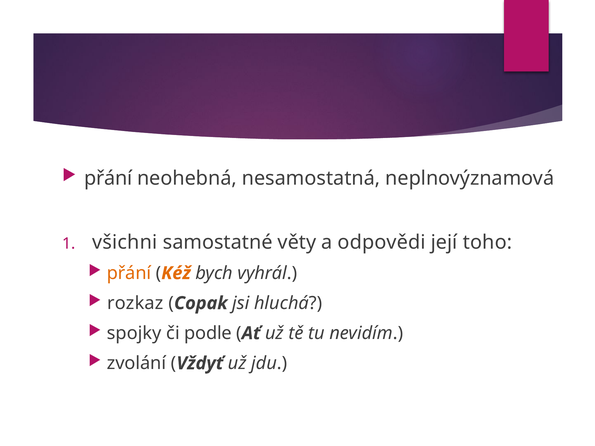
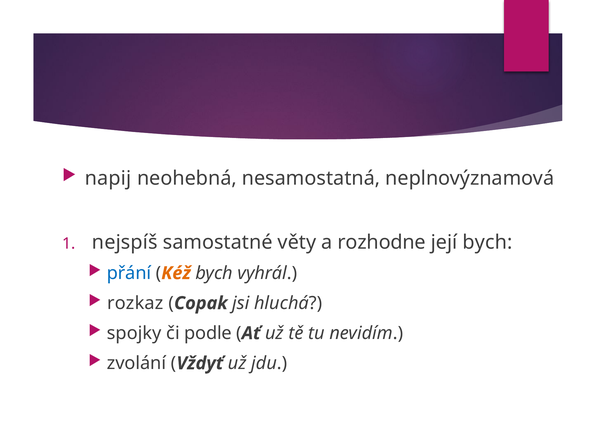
přání at (108, 178): přání -> napij
všichni: všichni -> nejspíš
odpovědi: odpovědi -> rozhodne
její toho: toho -> bych
přání at (129, 273) colour: orange -> blue
